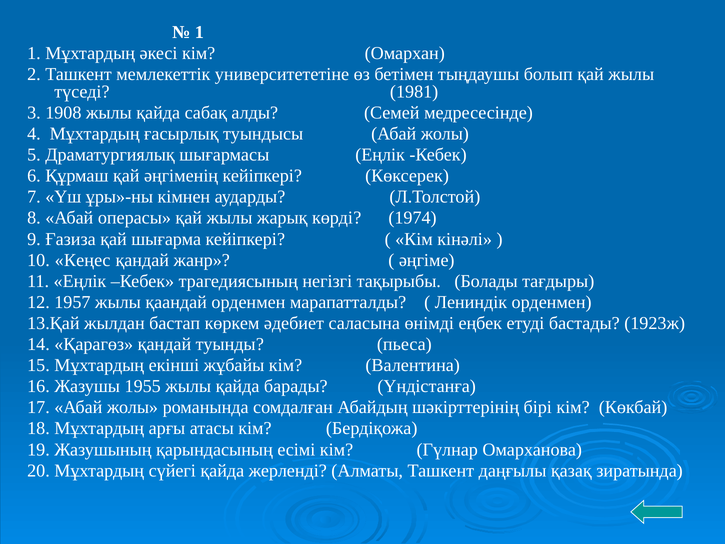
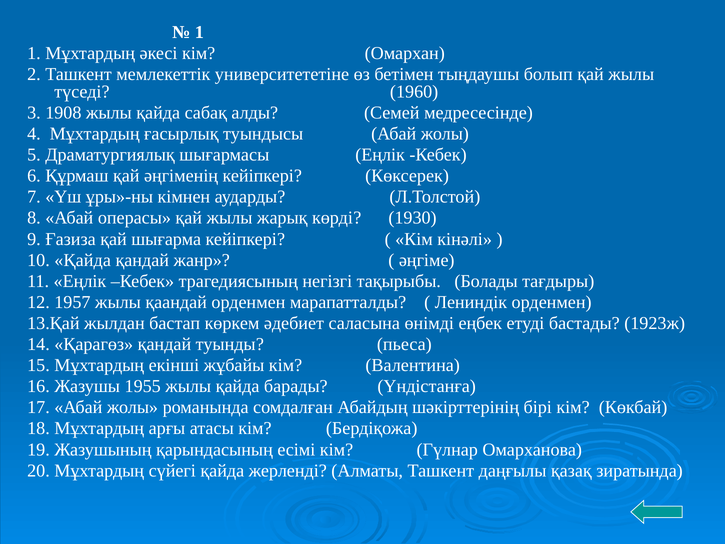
1981: 1981 -> 1960
1974: 1974 -> 1930
10 Кеңес: Кеңес -> Қайда
